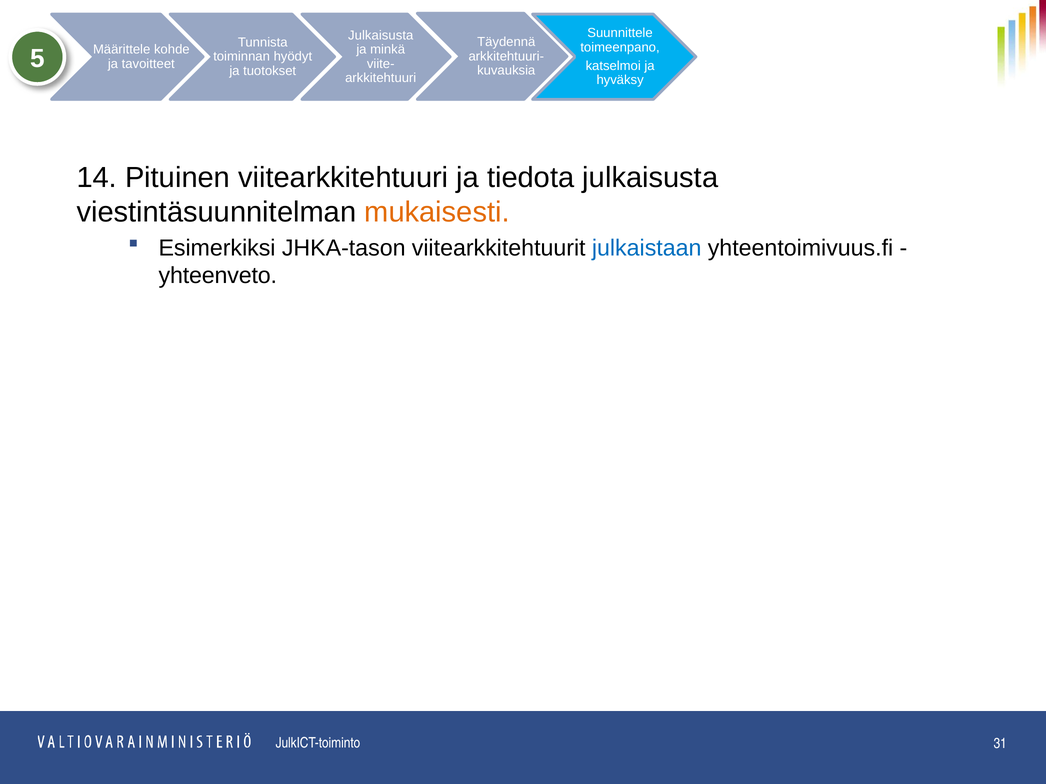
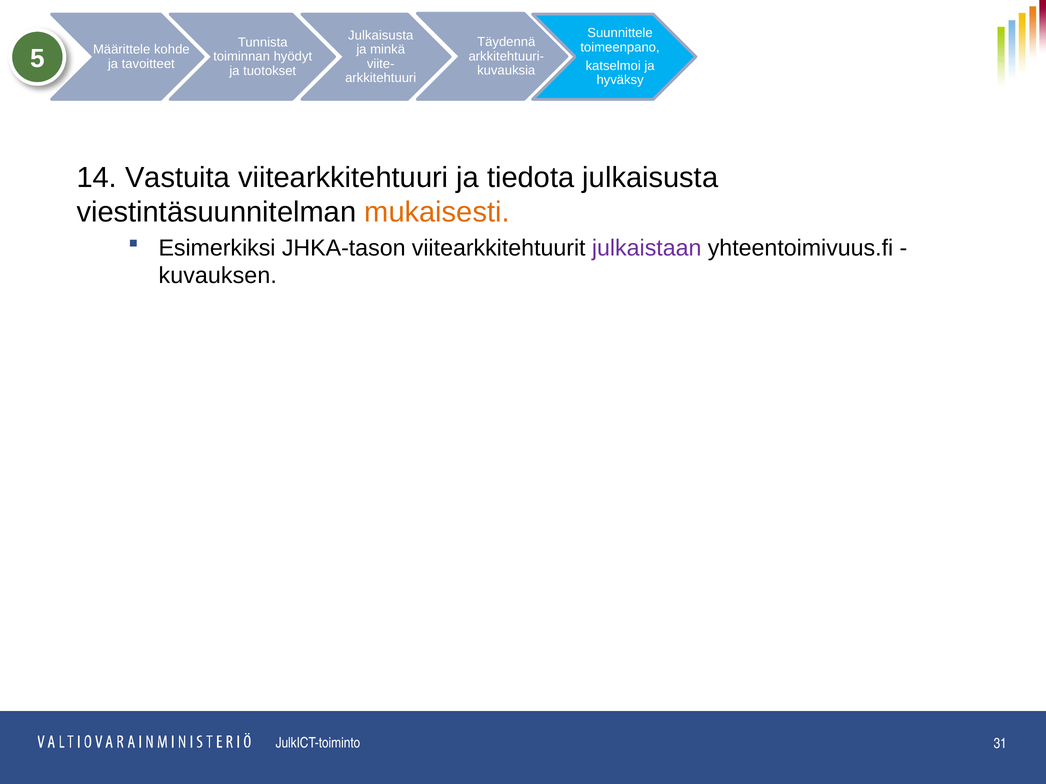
Pituinen: Pituinen -> Vastuita
julkaistaan colour: blue -> purple
yhteenveto: yhteenveto -> kuvauksen
